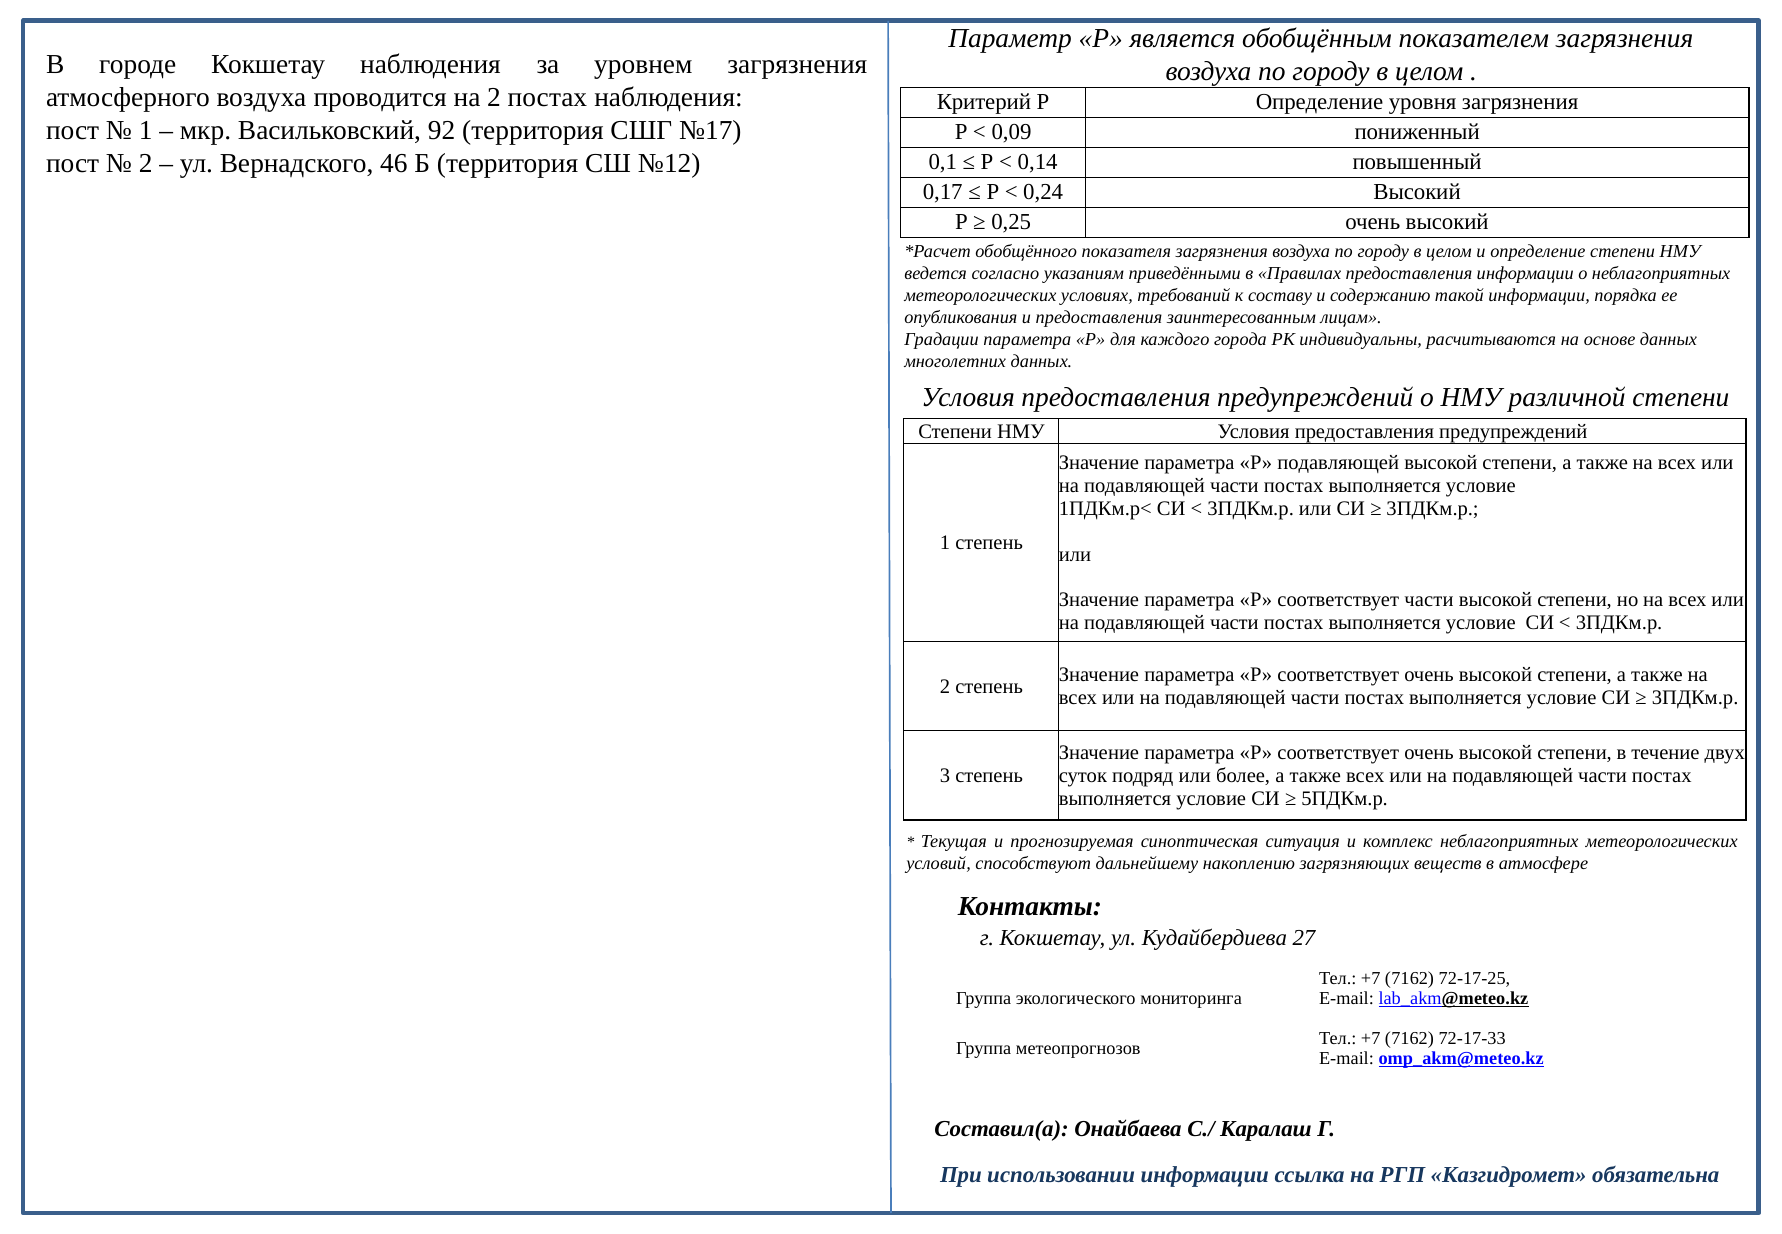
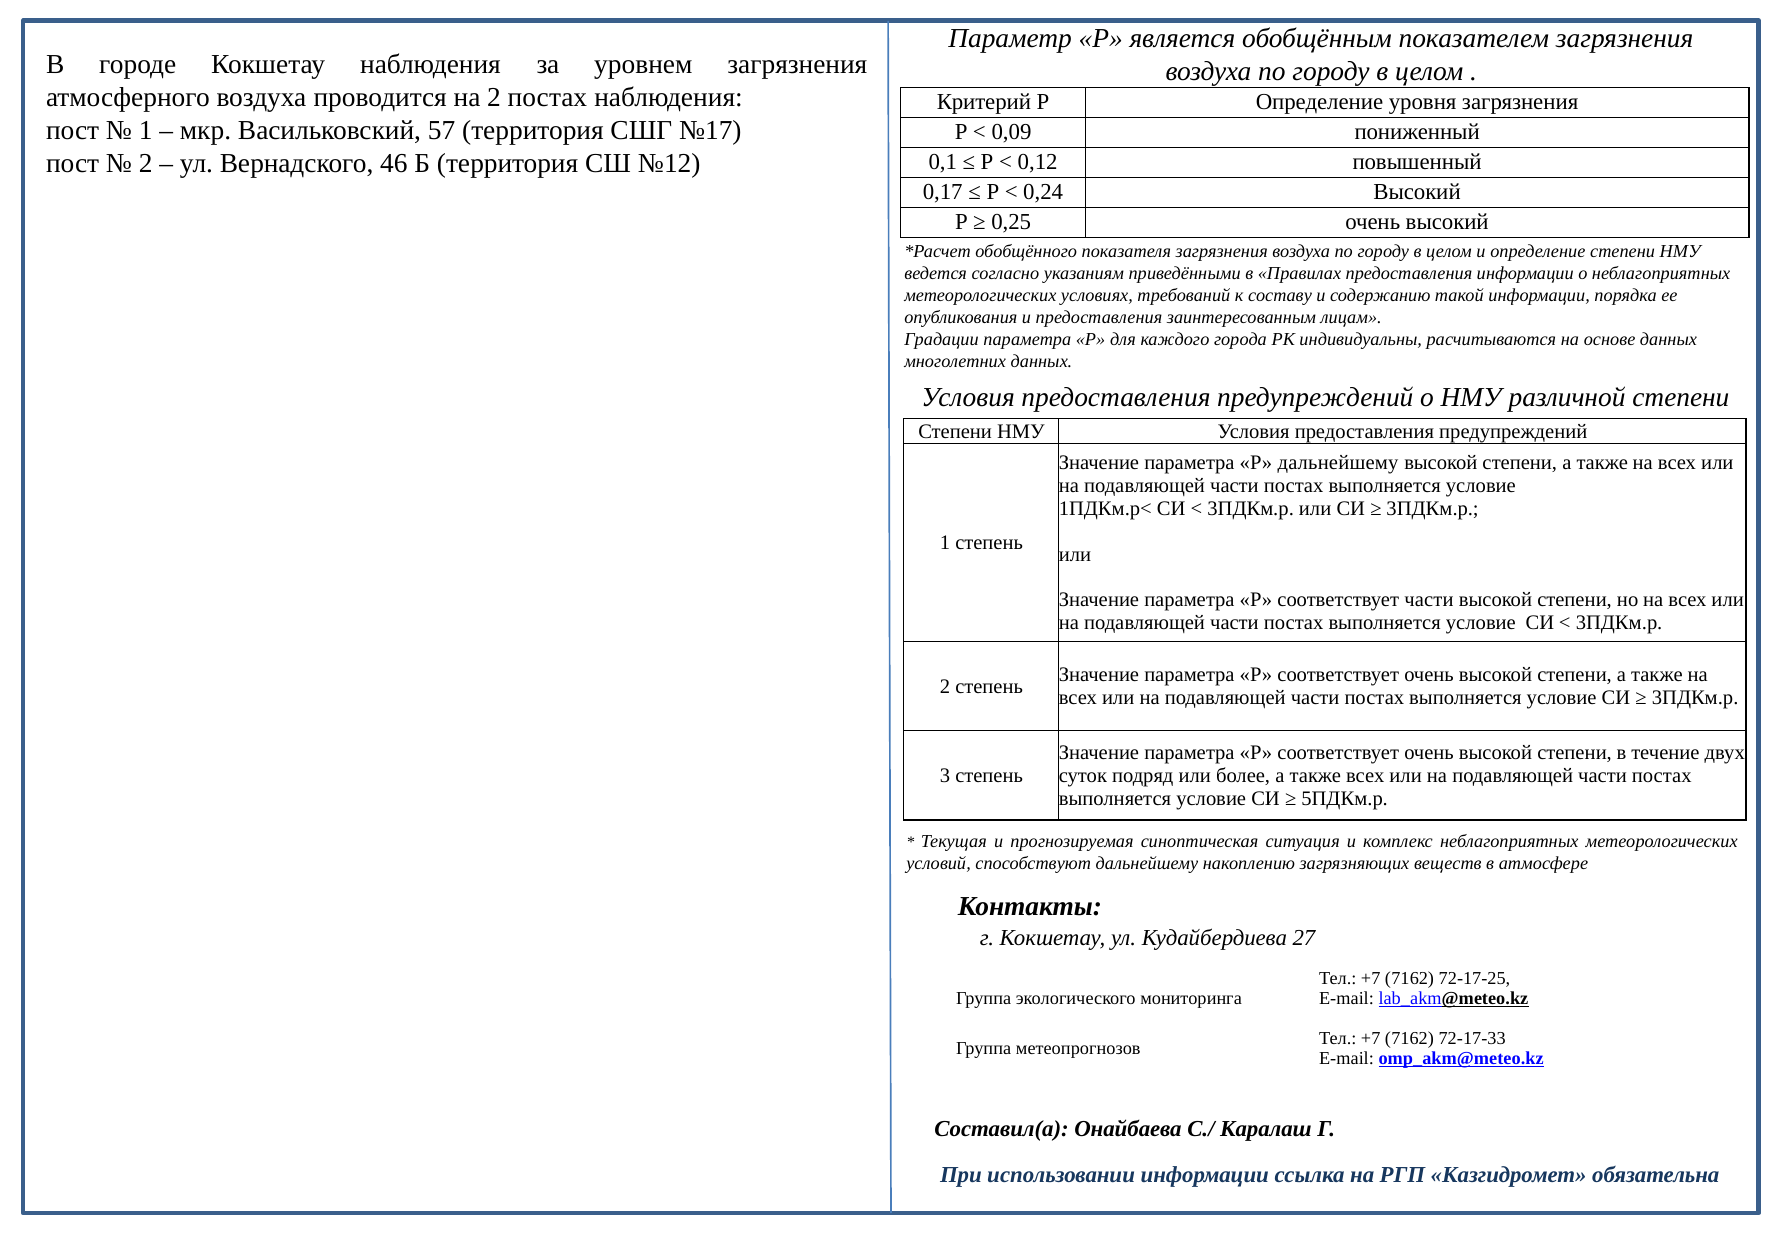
92: 92 -> 57
0,14: 0,14 -> 0,12
Р подавляющей: подавляющей -> дальнейшему
